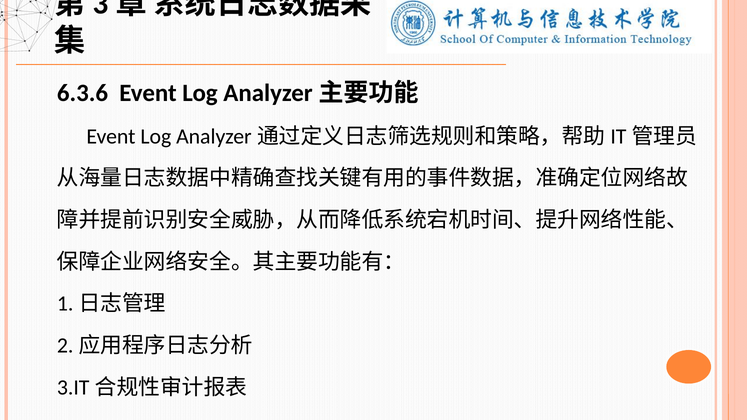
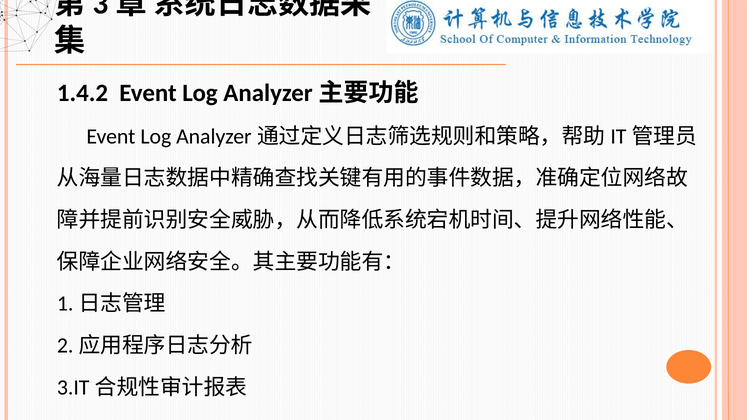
6.3.6: 6.3.6 -> 1.4.2
